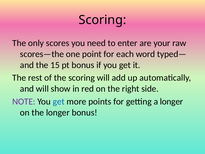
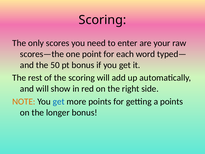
15: 15 -> 50
NOTE colour: purple -> orange
a longer: longer -> points
